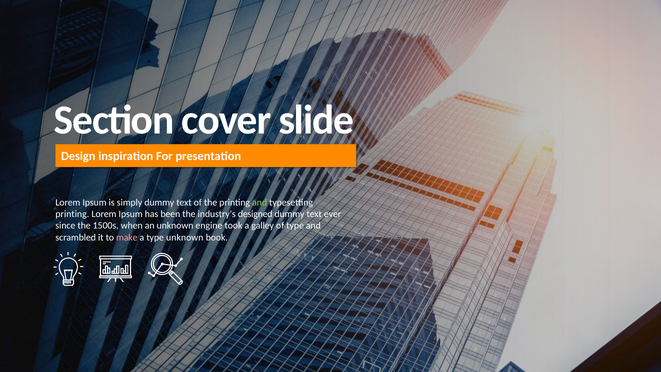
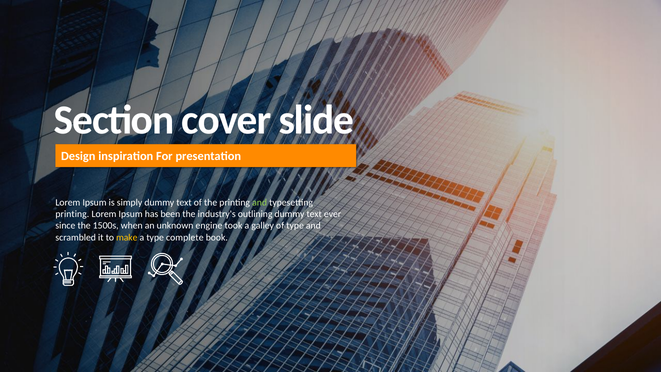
designed: designed -> outlining
make colour: pink -> yellow
type unknown: unknown -> complete
